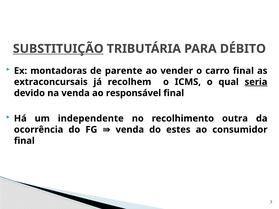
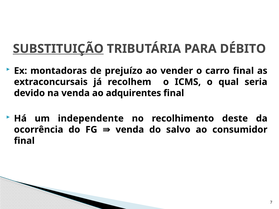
parente: parente -> prejuízo
seria underline: present -> none
responsável: responsável -> adquirentes
outra: outra -> deste
estes: estes -> salvo
